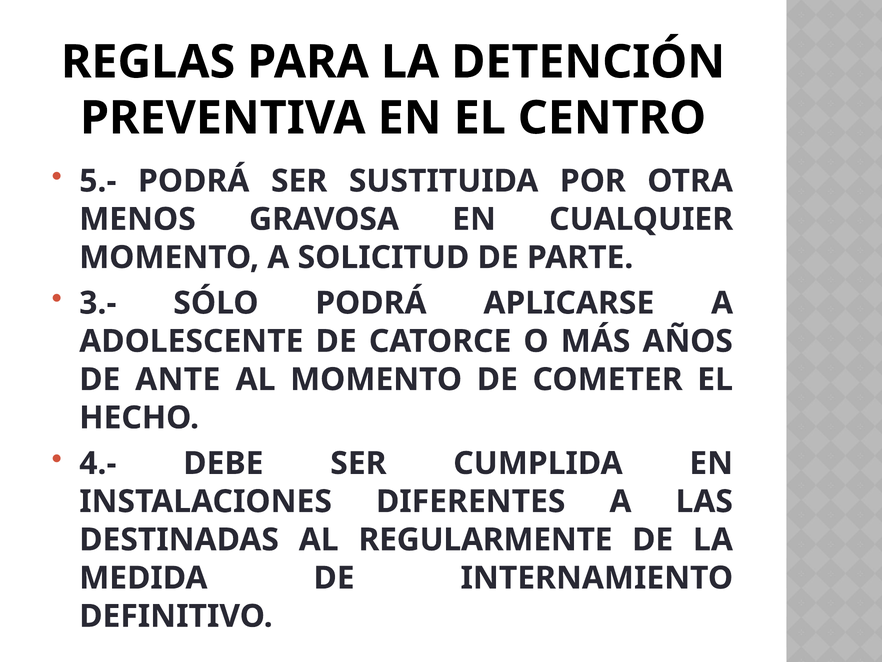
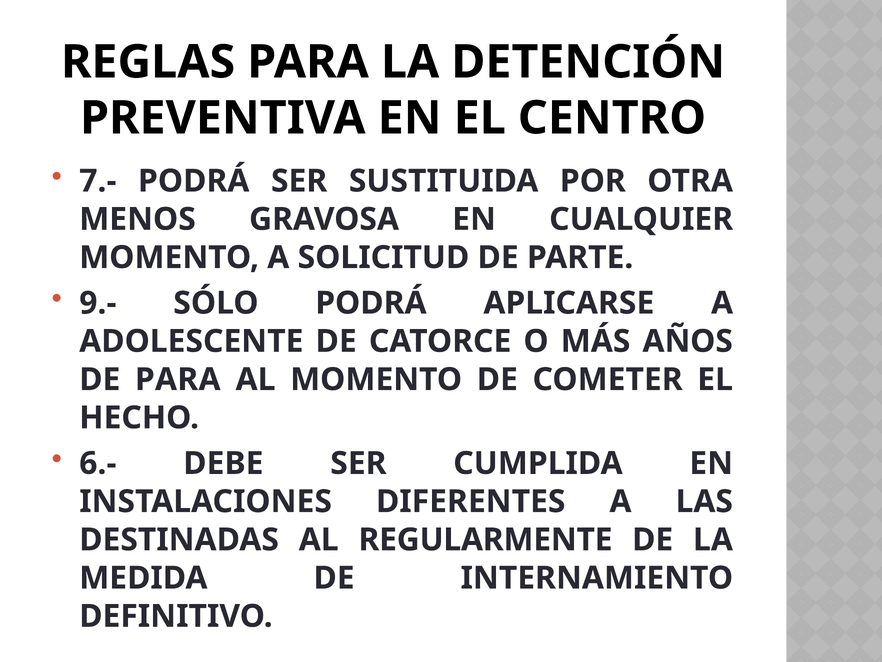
5.-: 5.- -> 7.-
3.-: 3.- -> 9.-
DE ANTE: ANTE -> PARA
4.-: 4.- -> 6.-
